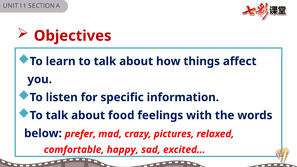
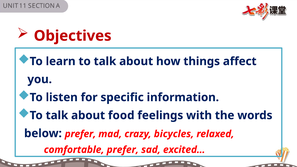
pictures: pictures -> bicycles
comfortable happy: happy -> prefer
